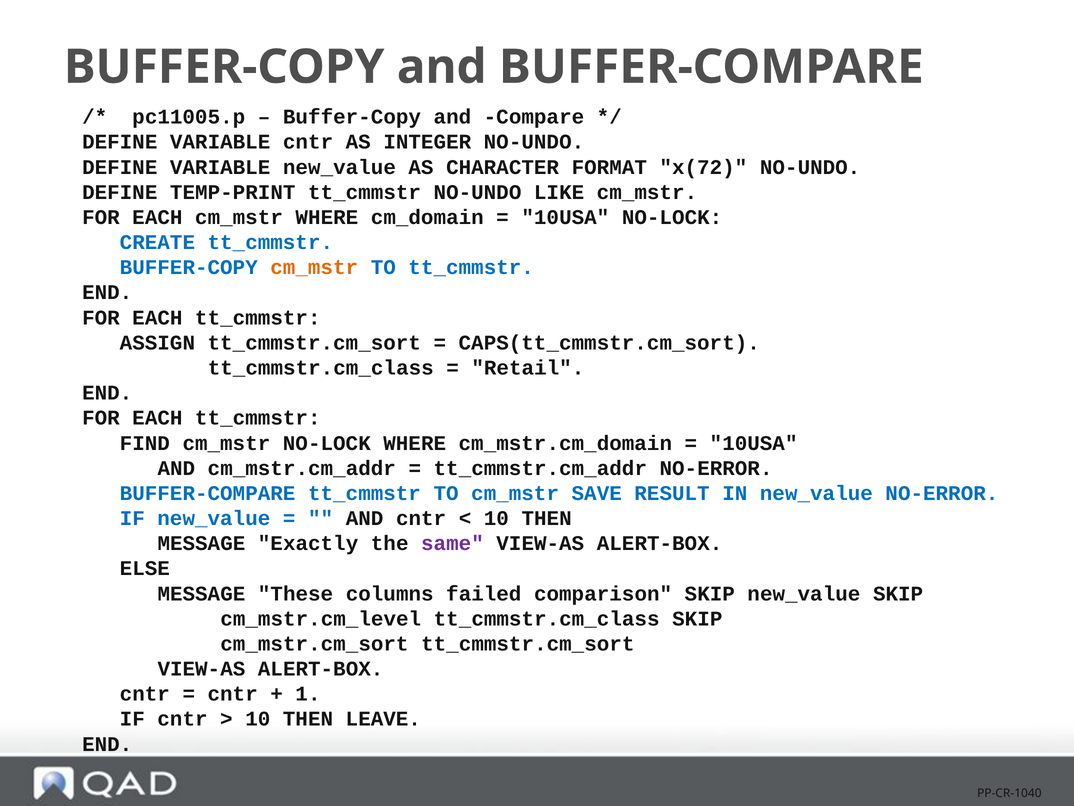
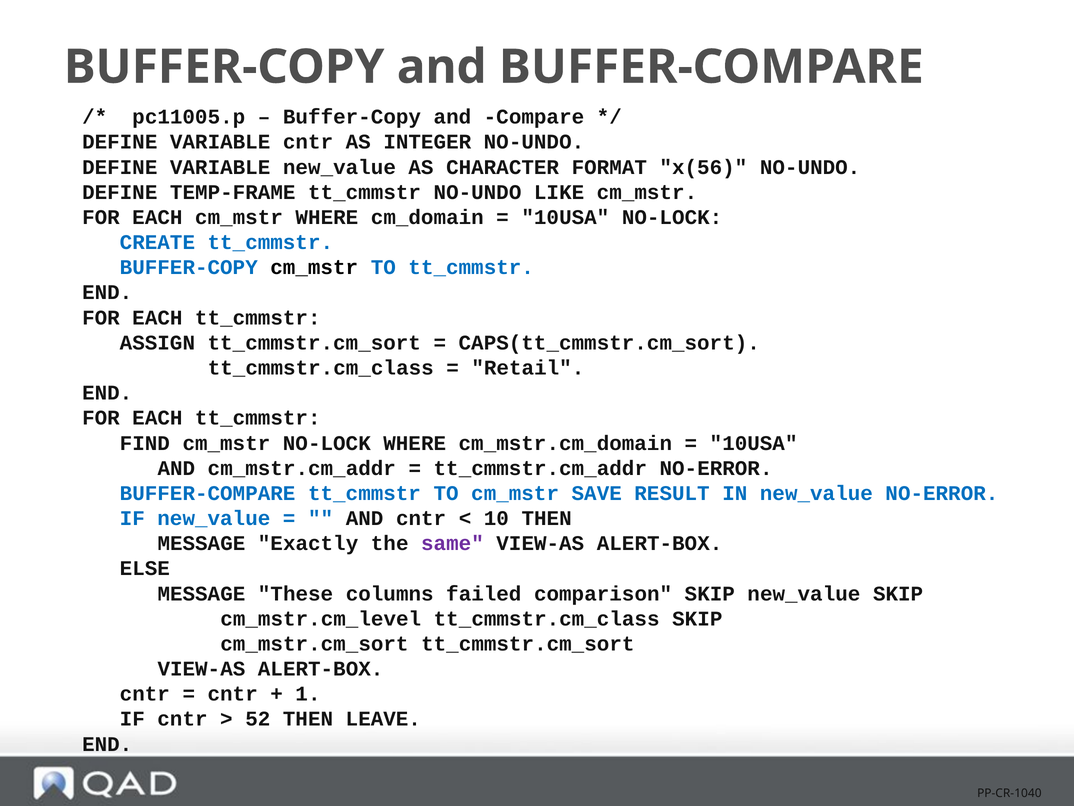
x(72: x(72 -> x(56
TEMP-PRINT: TEMP-PRINT -> TEMP-FRAME
cm_mstr at (314, 267) colour: orange -> black
10 at (258, 719): 10 -> 52
